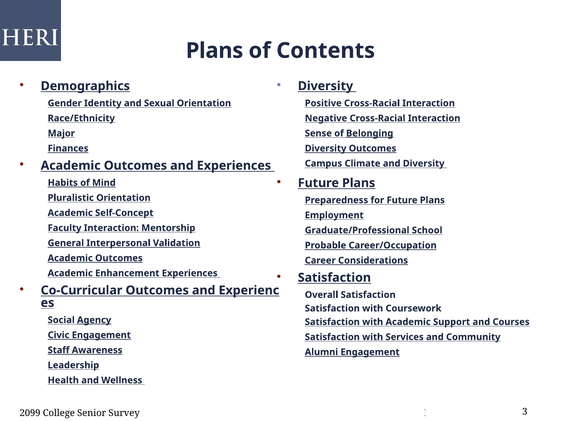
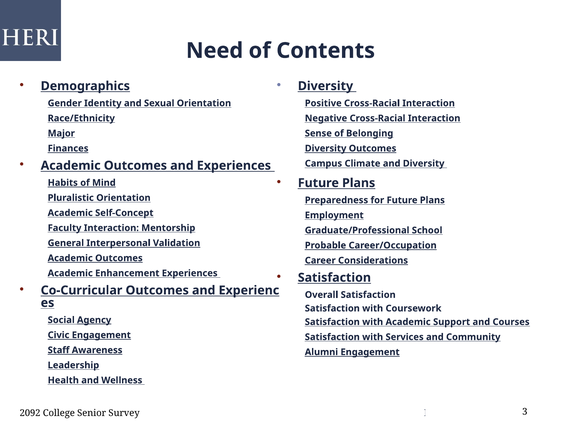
Plans at (215, 51): Plans -> Need
Belonging underline: present -> none
2099: 2099 -> 2092
